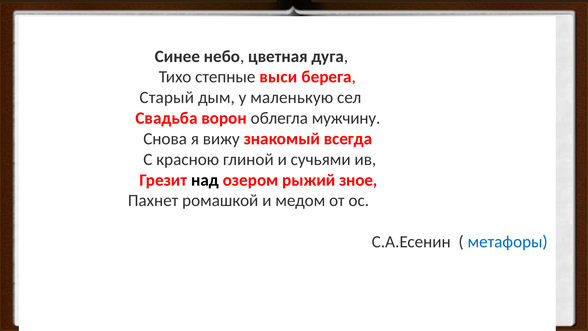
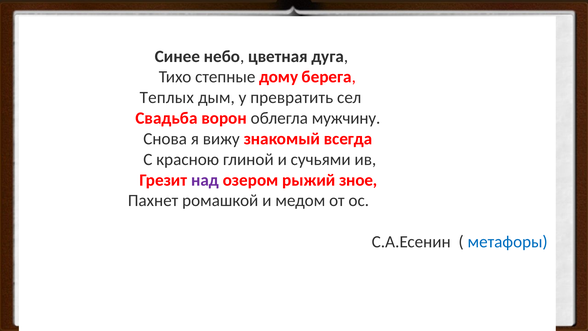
выси: выси -> дому
Старый: Старый -> Теплых
маленькую: маленькую -> превратить
над colour: black -> purple
